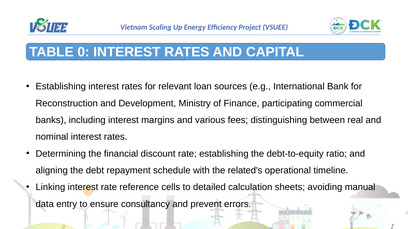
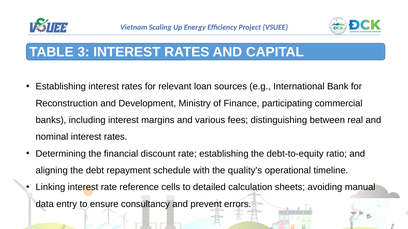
0: 0 -> 3
related's: related's -> quality's
